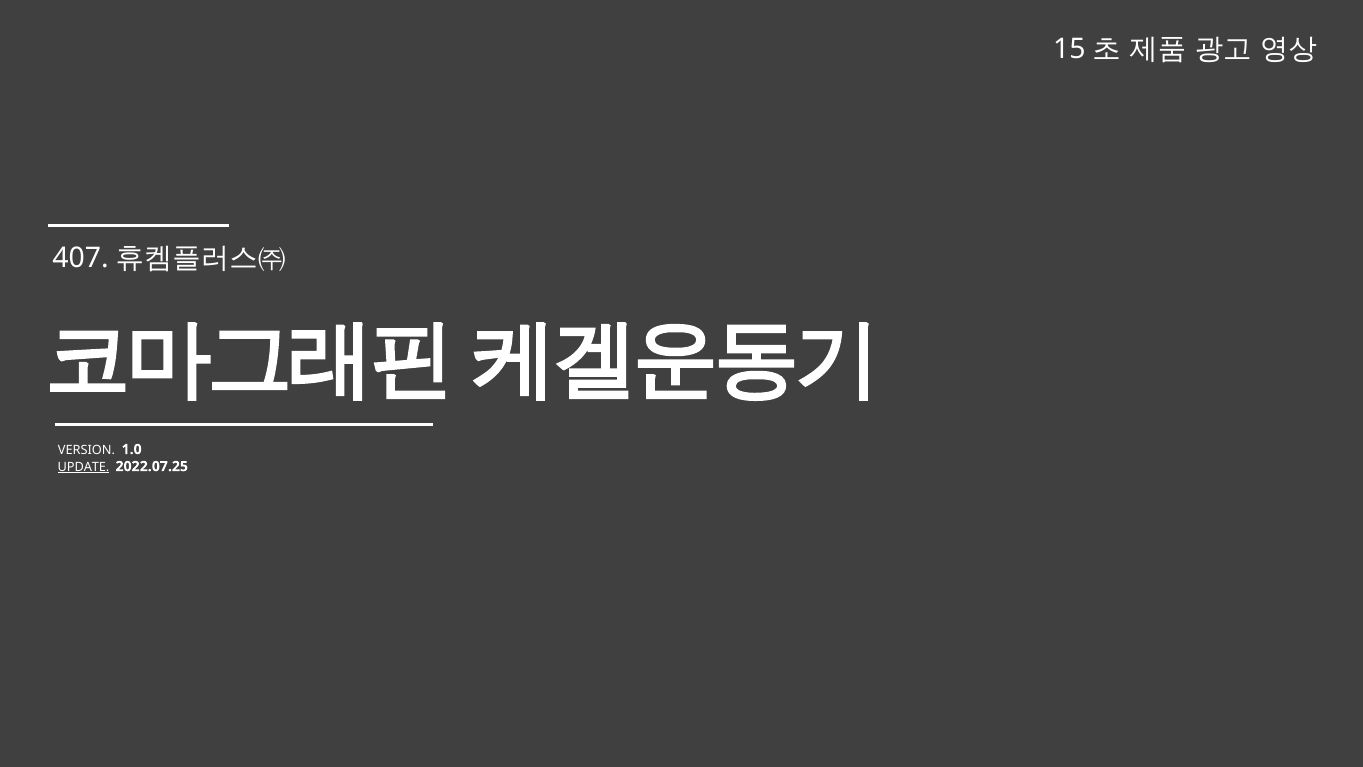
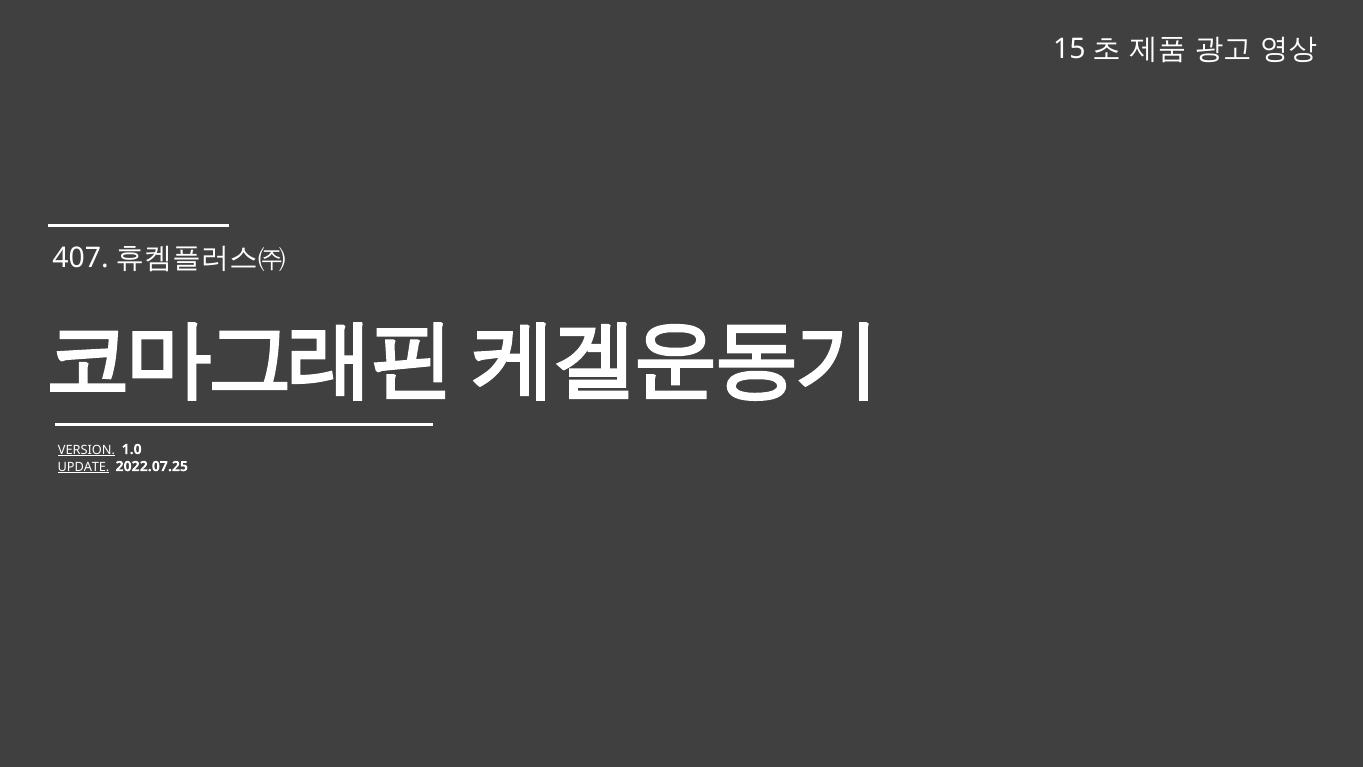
VERSION underline: none -> present
